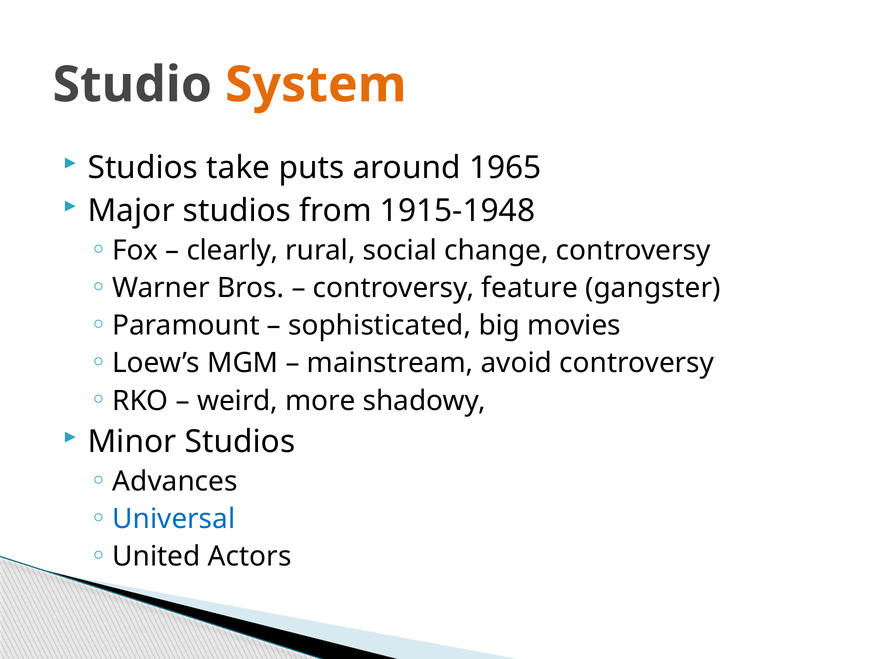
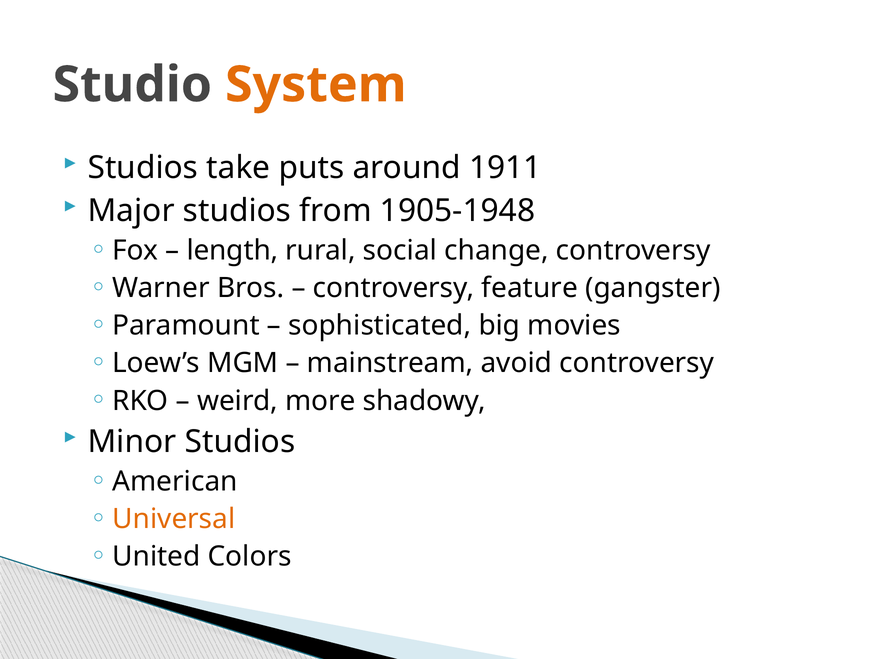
1965: 1965 -> 1911
1915-1948: 1915-1948 -> 1905-1948
clearly: clearly -> length
Advances: Advances -> American
Universal colour: blue -> orange
Actors: Actors -> Colors
